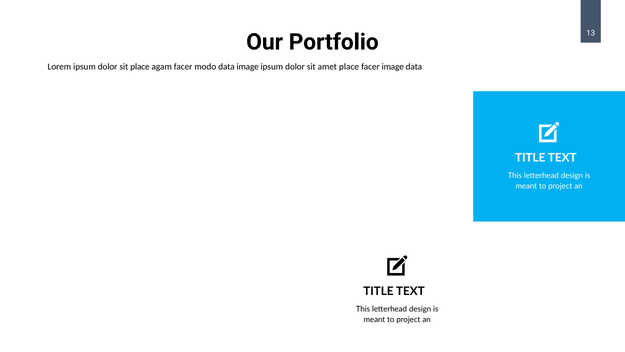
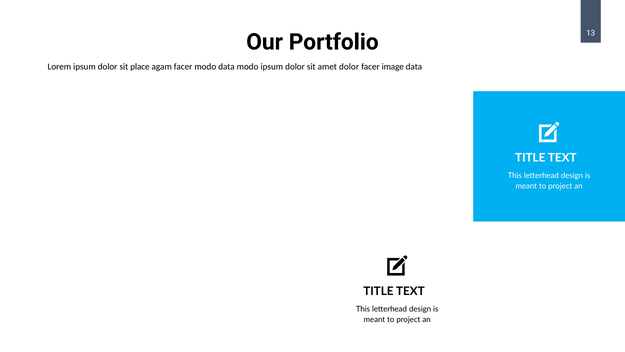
data image: image -> modo
amet place: place -> dolor
